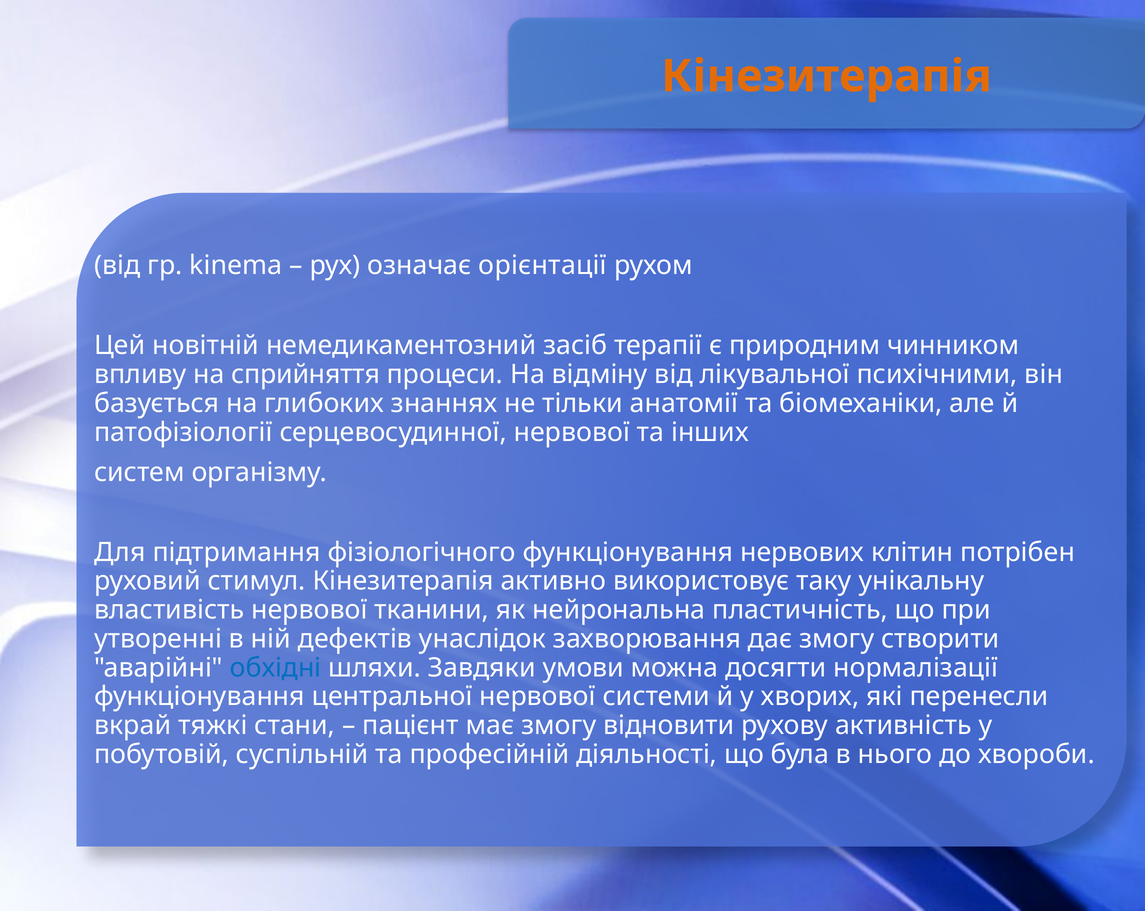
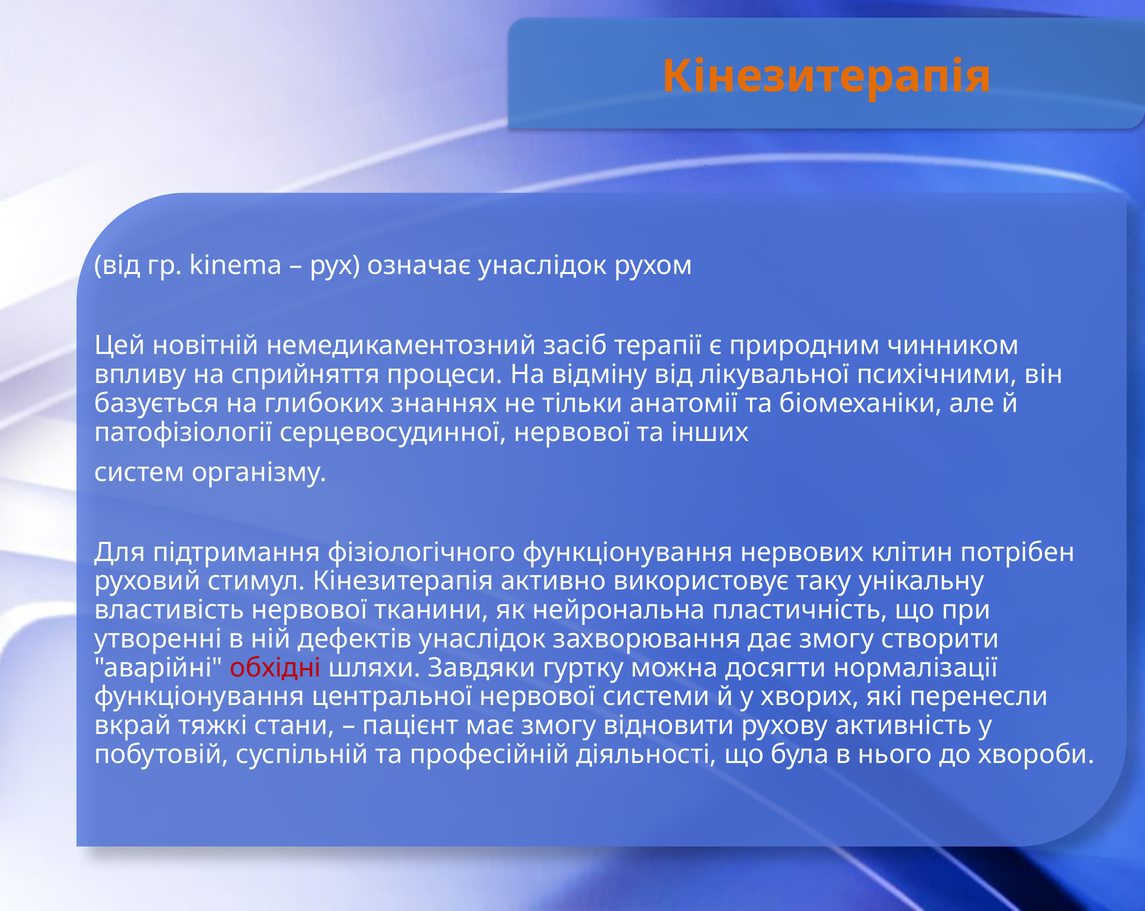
означає орієнтації: орієнтації -> унаслідок
обхідні colour: blue -> red
умови: умови -> гуртку
